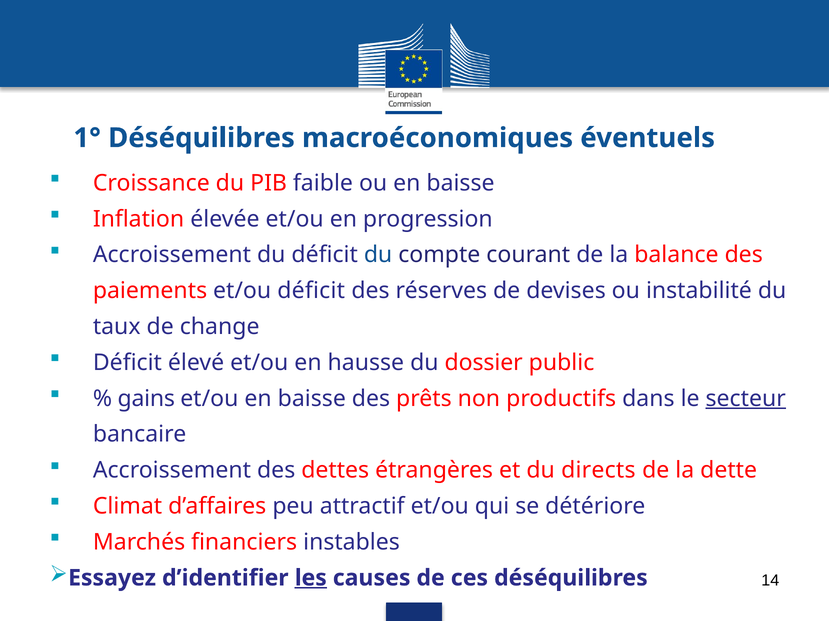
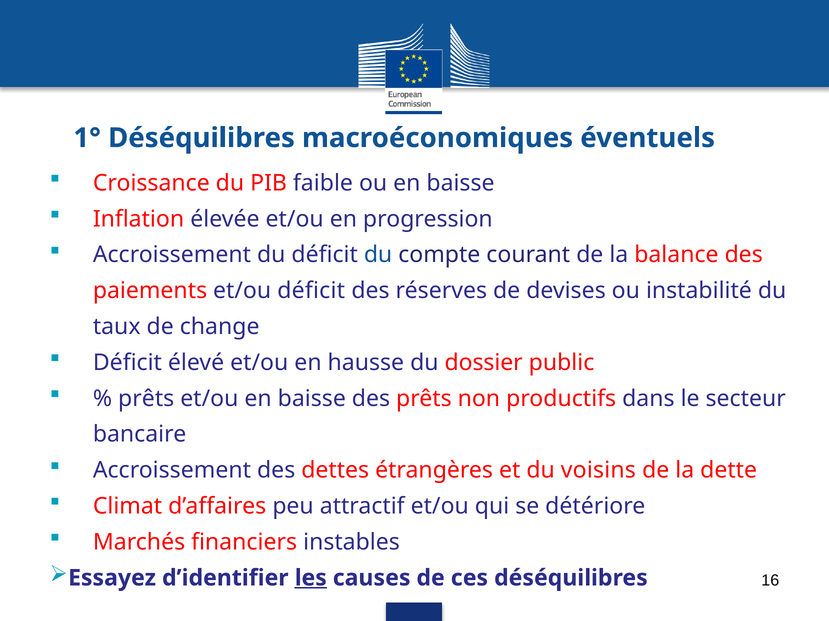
gains at (146, 399): gains -> prêts
secteur underline: present -> none
directs: directs -> voisins
14: 14 -> 16
